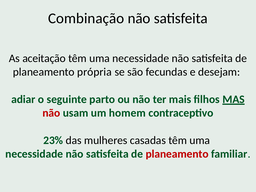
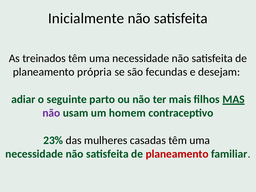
Combinação: Combinação -> Inicialmente
aceitação: aceitação -> treinados
não at (51, 113) colour: red -> purple
